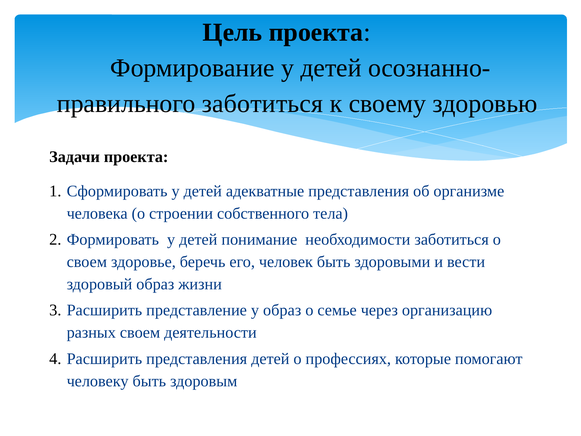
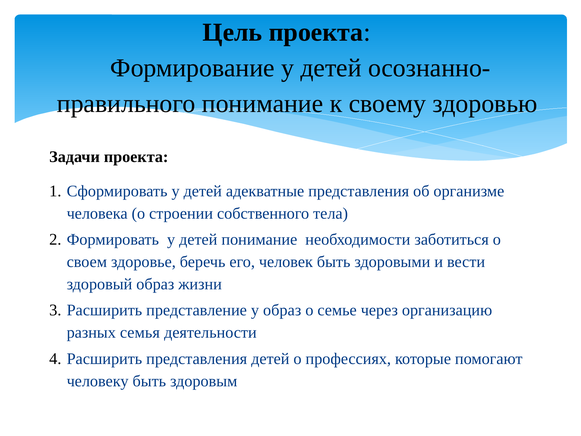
заботиться at (262, 103): заботиться -> понимание
разных своем: своем -> семья
